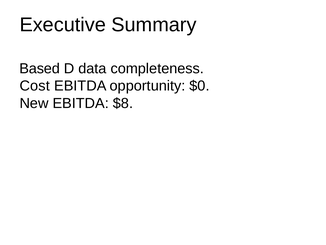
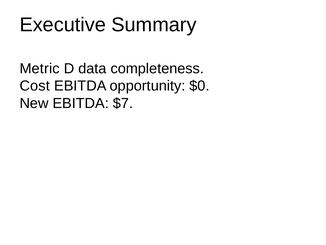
Based: Based -> Metric
$8: $8 -> $7
